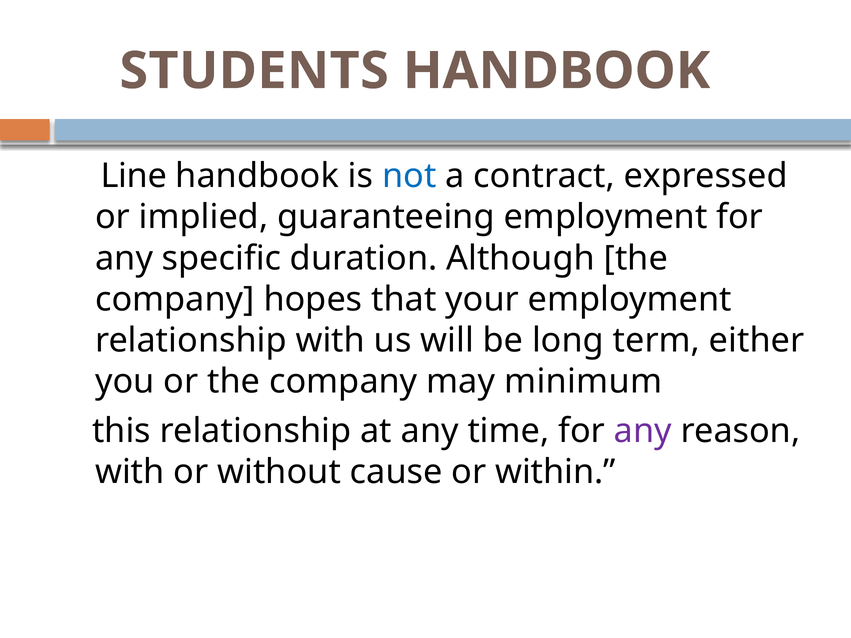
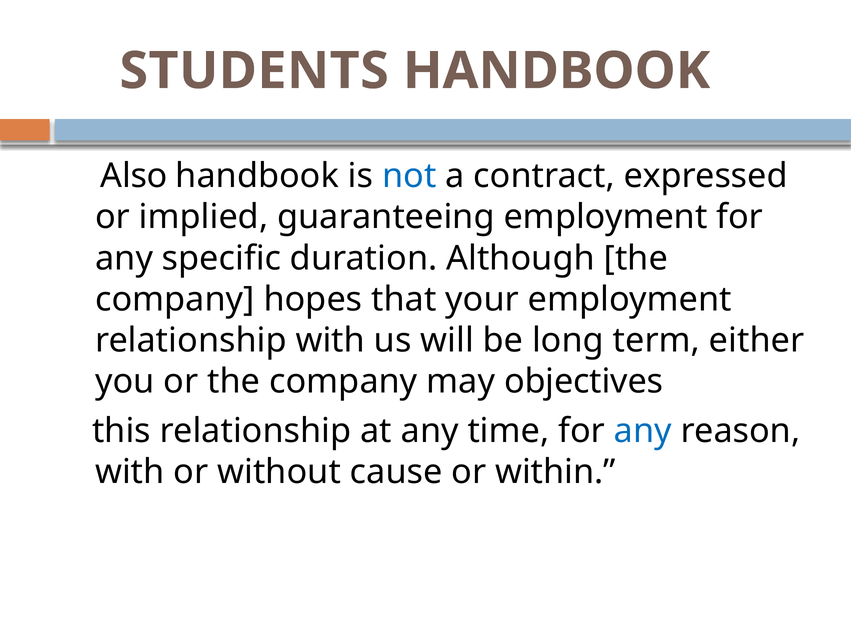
Line: Line -> Also
minimum: minimum -> objectives
any at (643, 431) colour: purple -> blue
